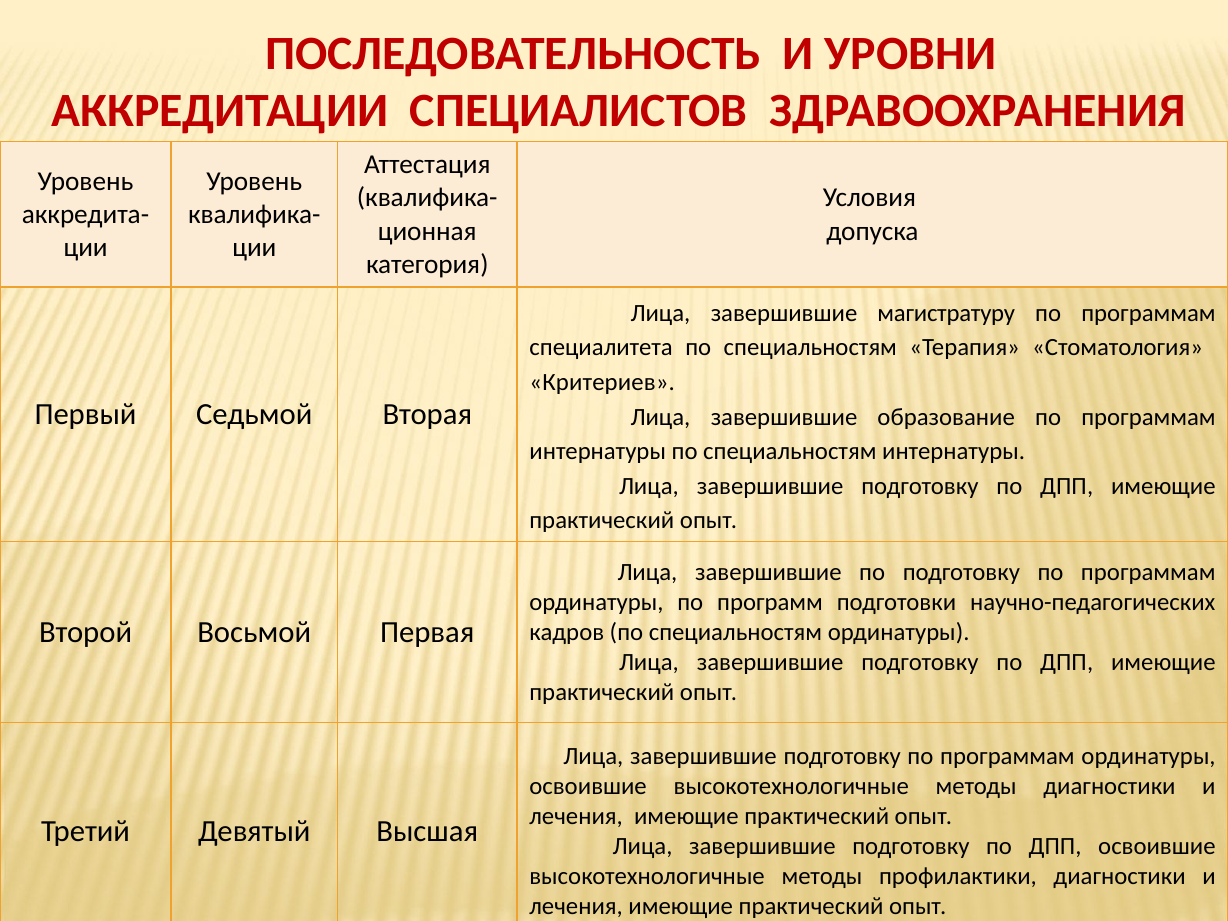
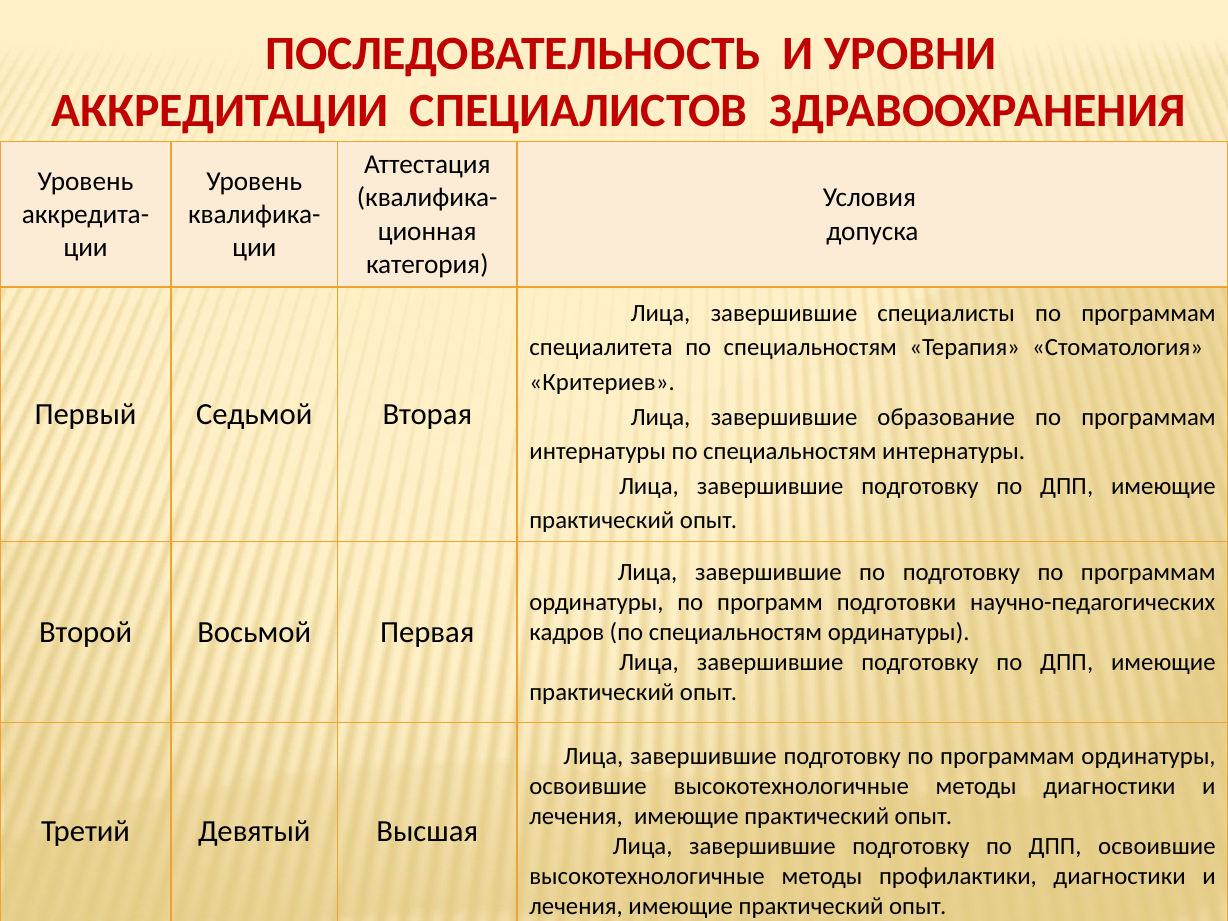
магистратуру: магистратуру -> специалисты
